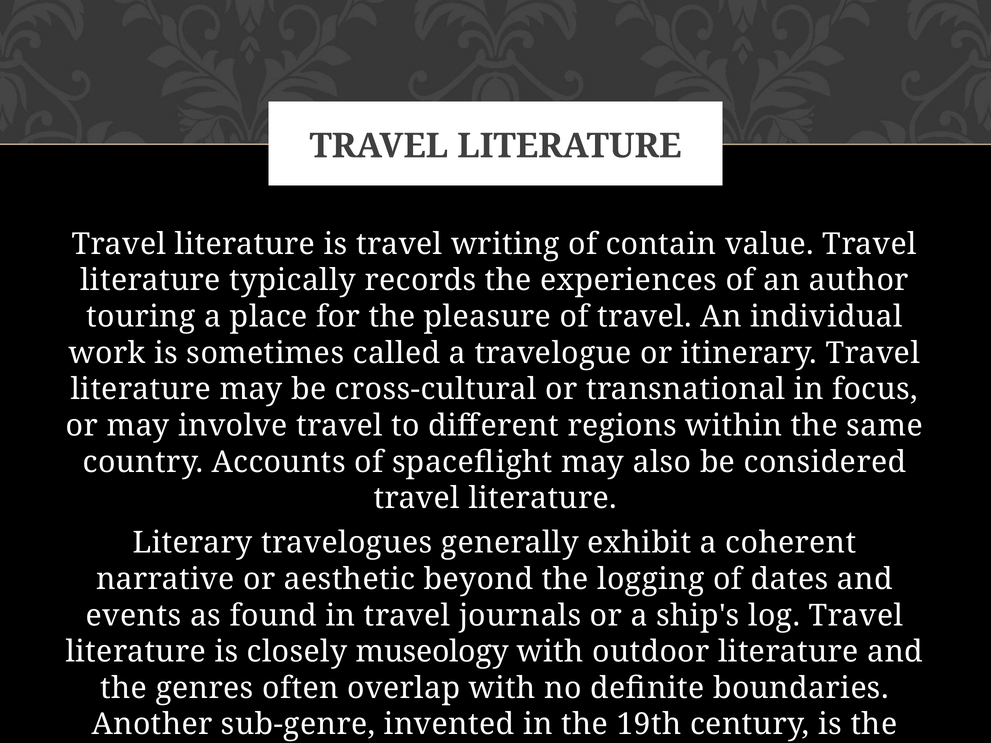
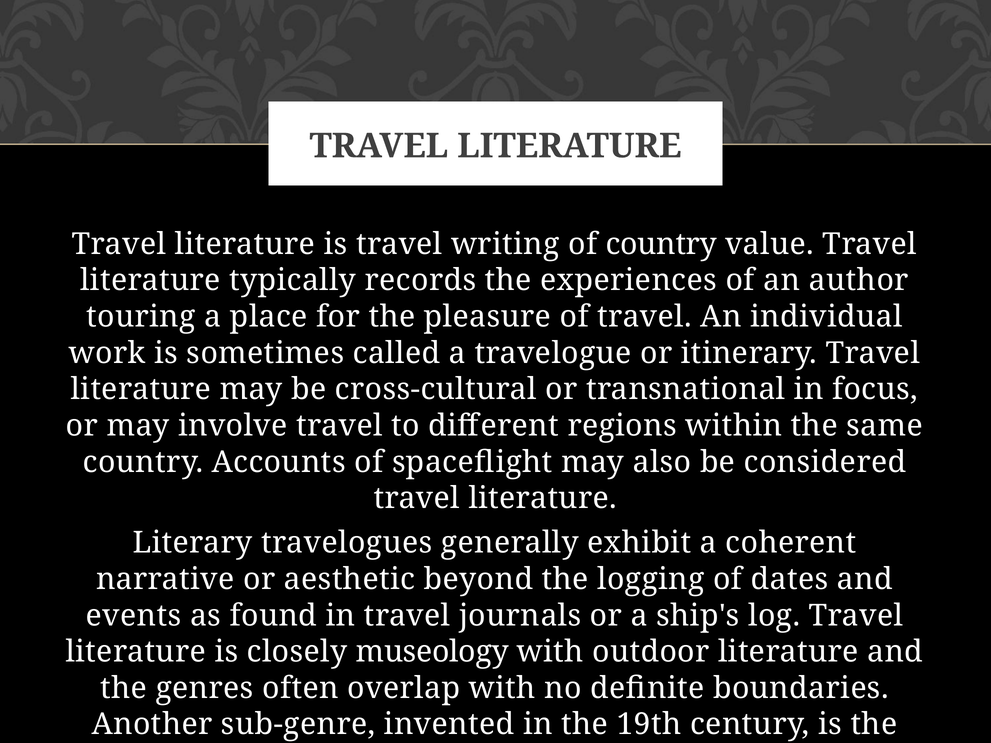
of contain: contain -> country
